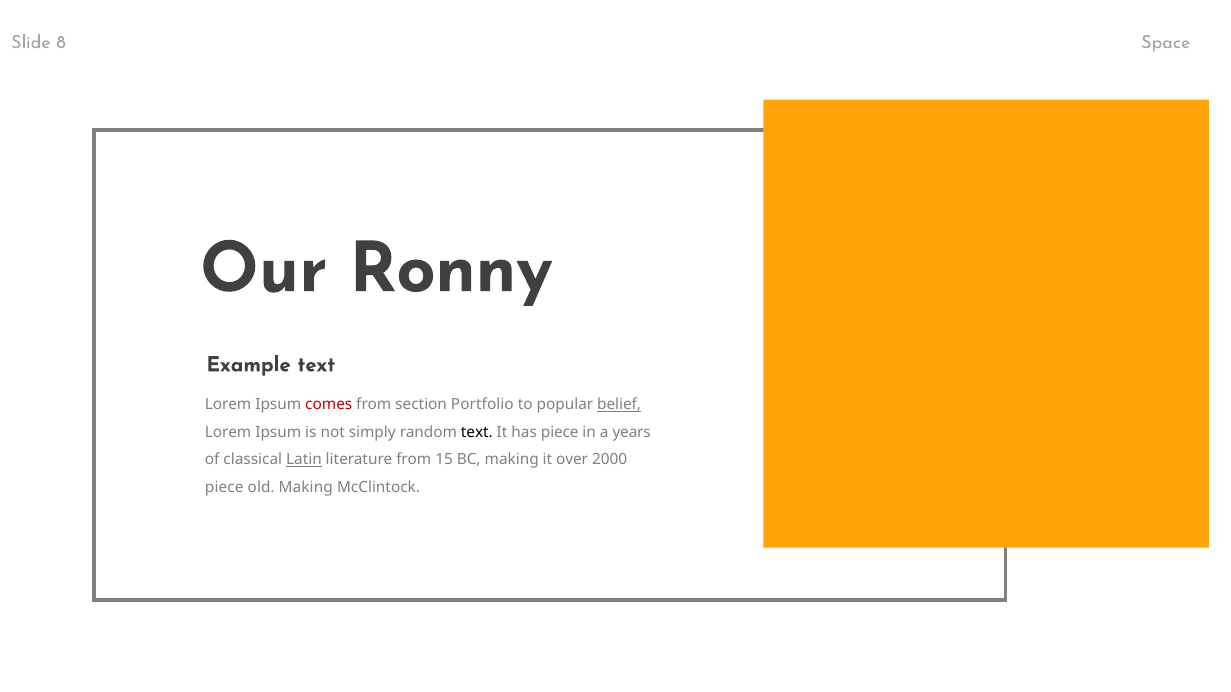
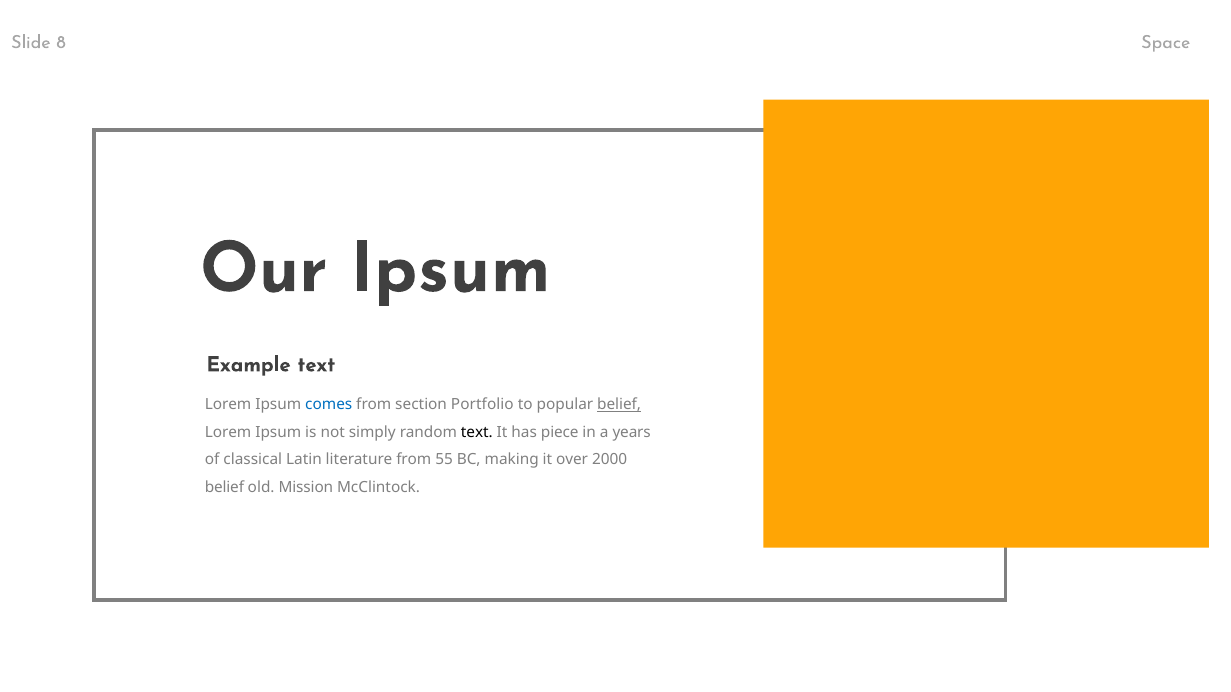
Our Ronny: Ronny -> Ipsum
comes colour: red -> blue
Latin underline: present -> none
15: 15 -> 55
piece at (224, 488): piece -> belief
old Making: Making -> Mission
